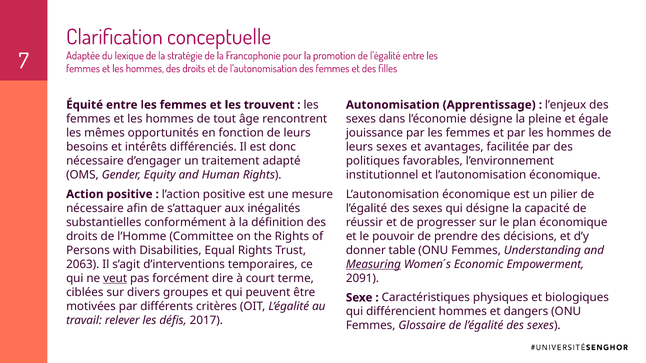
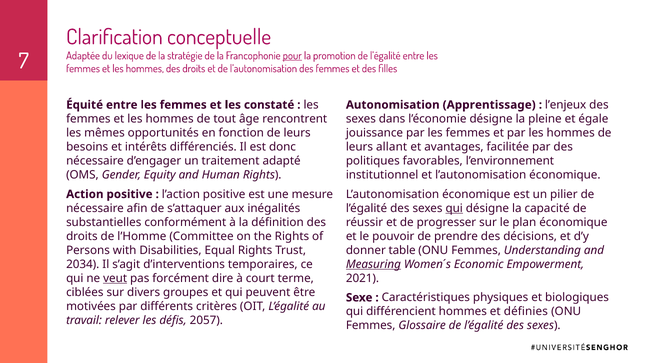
pour underline: none -> present
trouvent: trouvent -> constaté
leurs sexes: sexes -> allant
qui at (454, 208) underline: none -> present
2063: 2063 -> 2034
2091: 2091 -> 2021
dangers: dangers -> définies
2017: 2017 -> 2057
